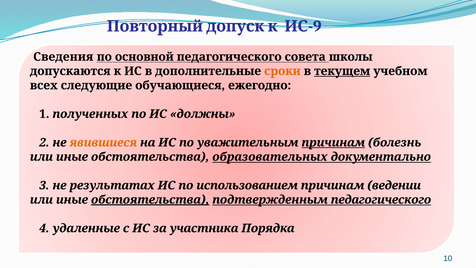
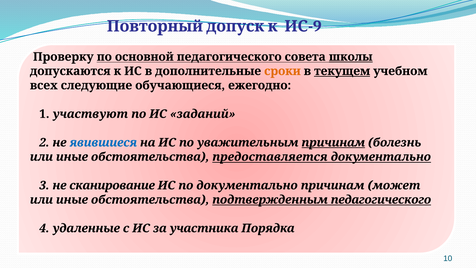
Сведения: Сведения -> Проверку
школы underline: none -> present
полученных: полученных -> участвуют
должны: должны -> заданий
явившиеся colour: orange -> blue
образовательных: образовательных -> предоставляется
результатах: результатах -> сканирование
по использованием: использованием -> документально
ведении: ведении -> может
обстоятельства at (150, 200) underline: present -> none
